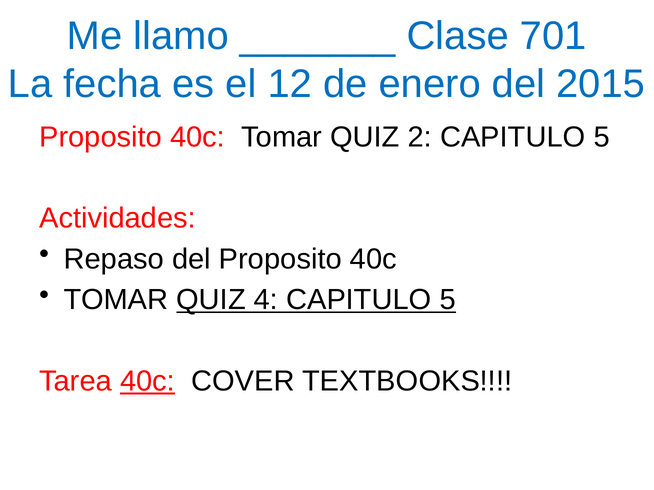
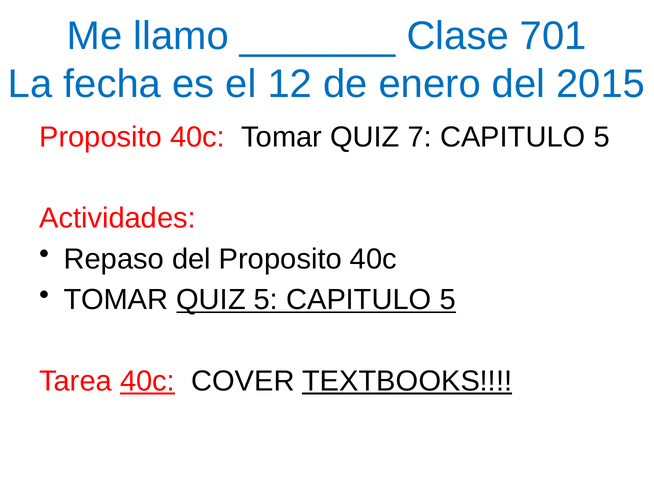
2: 2 -> 7
QUIZ 4: 4 -> 5
TEXTBOOKS underline: none -> present
